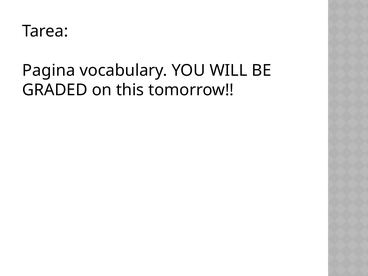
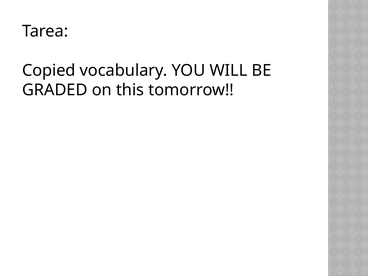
Pagina: Pagina -> Copied
